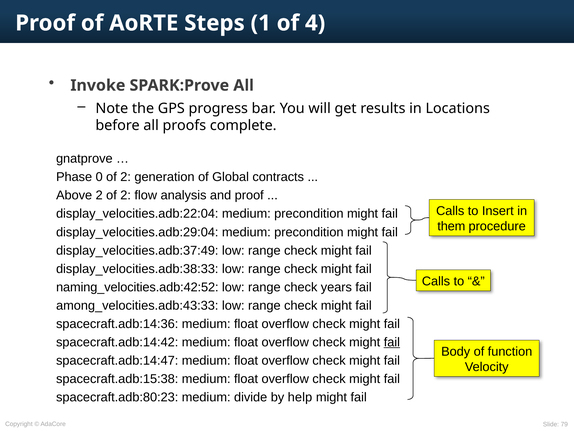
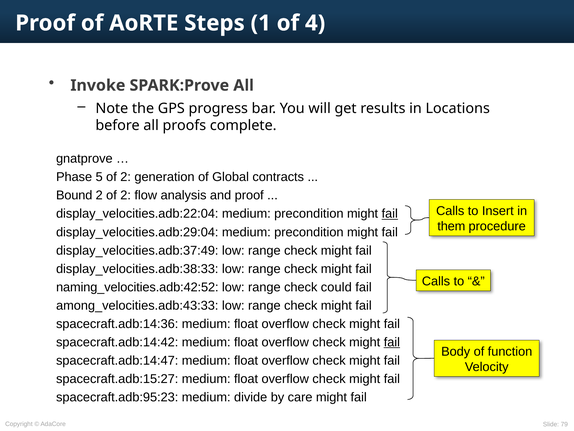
0: 0 -> 5
Above: Above -> Bound
fail at (390, 214) underline: none -> present
years: years -> could
spacecraft.adb:15:38: spacecraft.adb:15:38 -> spacecraft.adb:15:27
spacecraft.adb:80:23: spacecraft.adb:80:23 -> spacecraft.adb:95:23
help: help -> care
